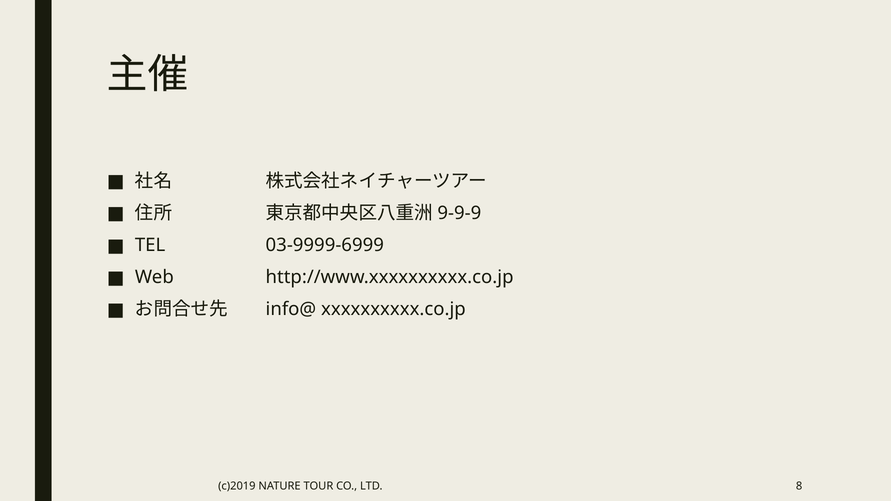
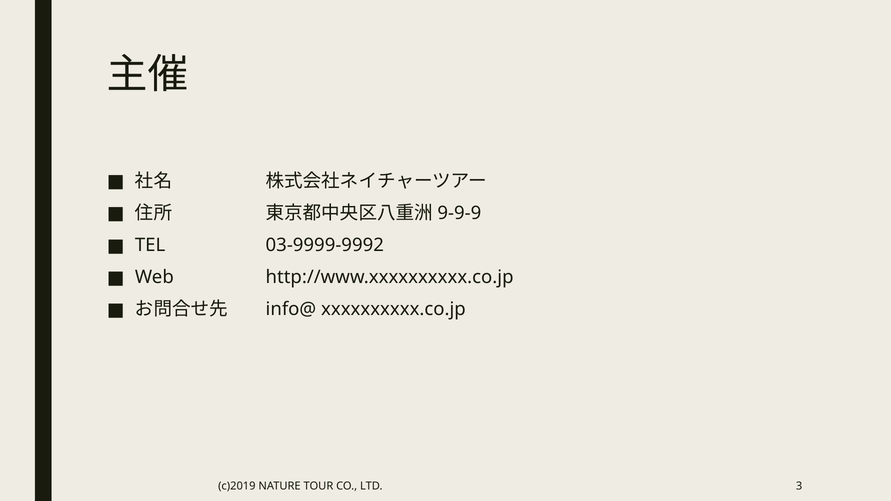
03-9999-6999: 03-9999-6999 -> 03-9999-9992
8: 8 -> 3
